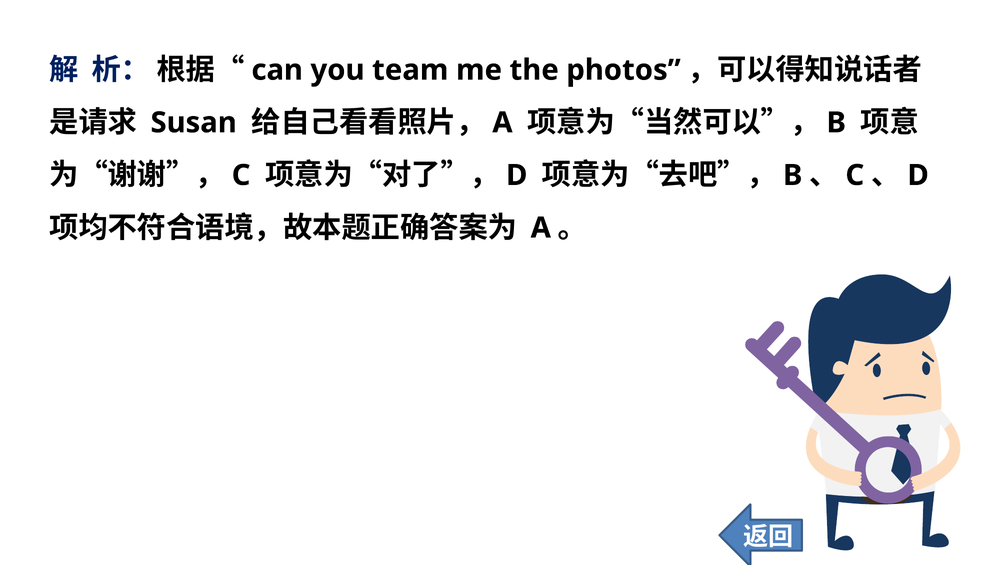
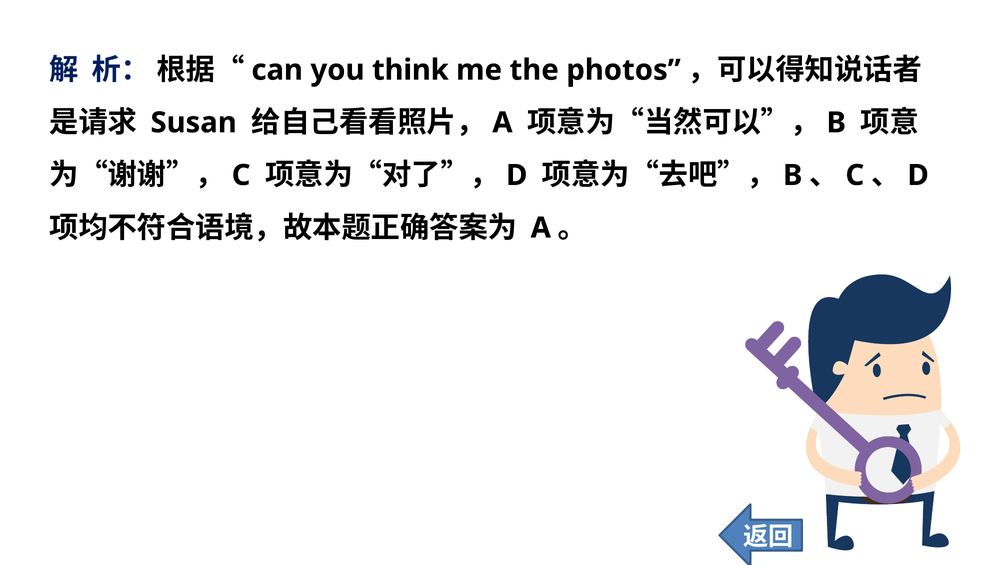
team: team -> think
